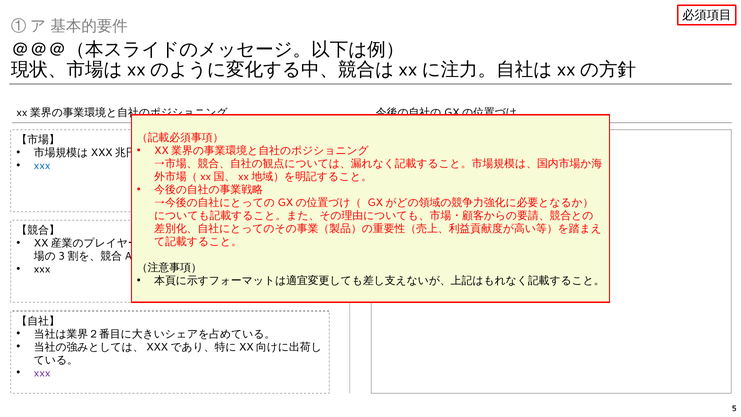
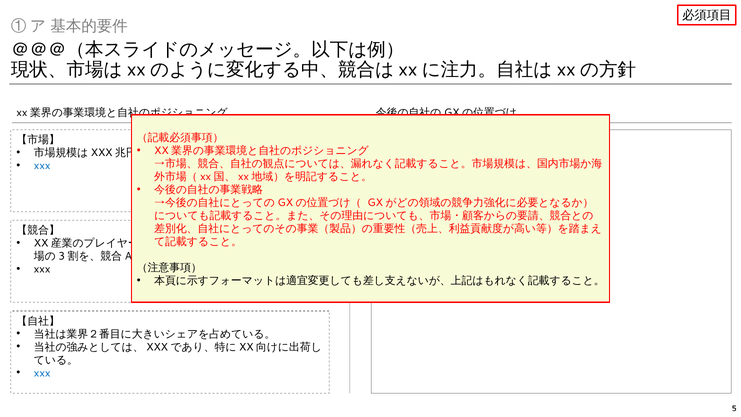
xxx at (42, 373) colour: purple -> blue
